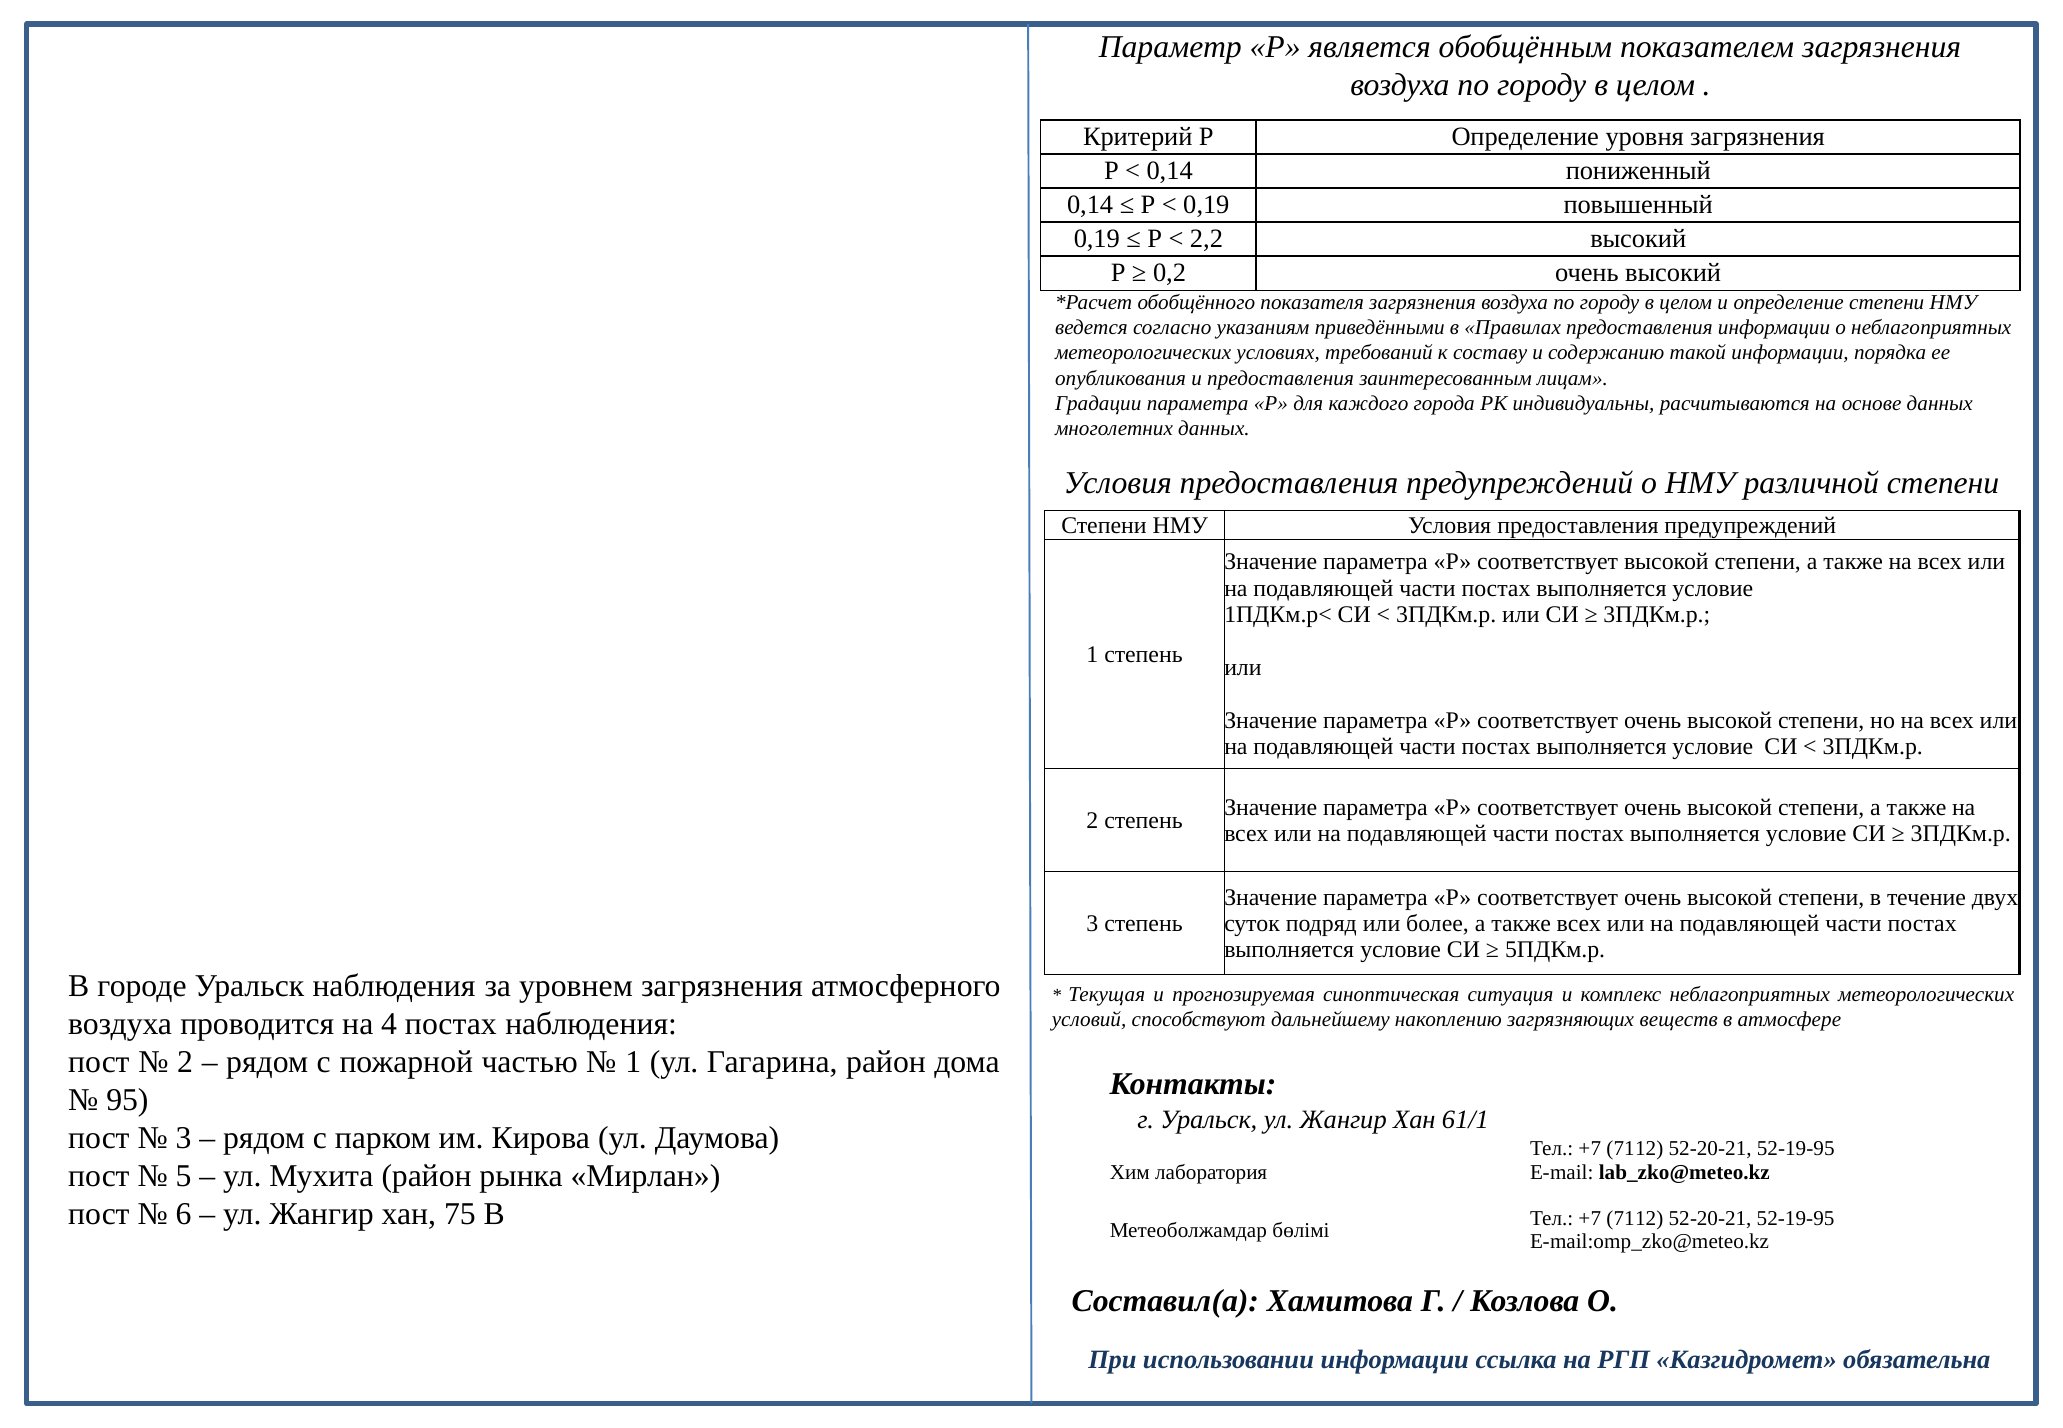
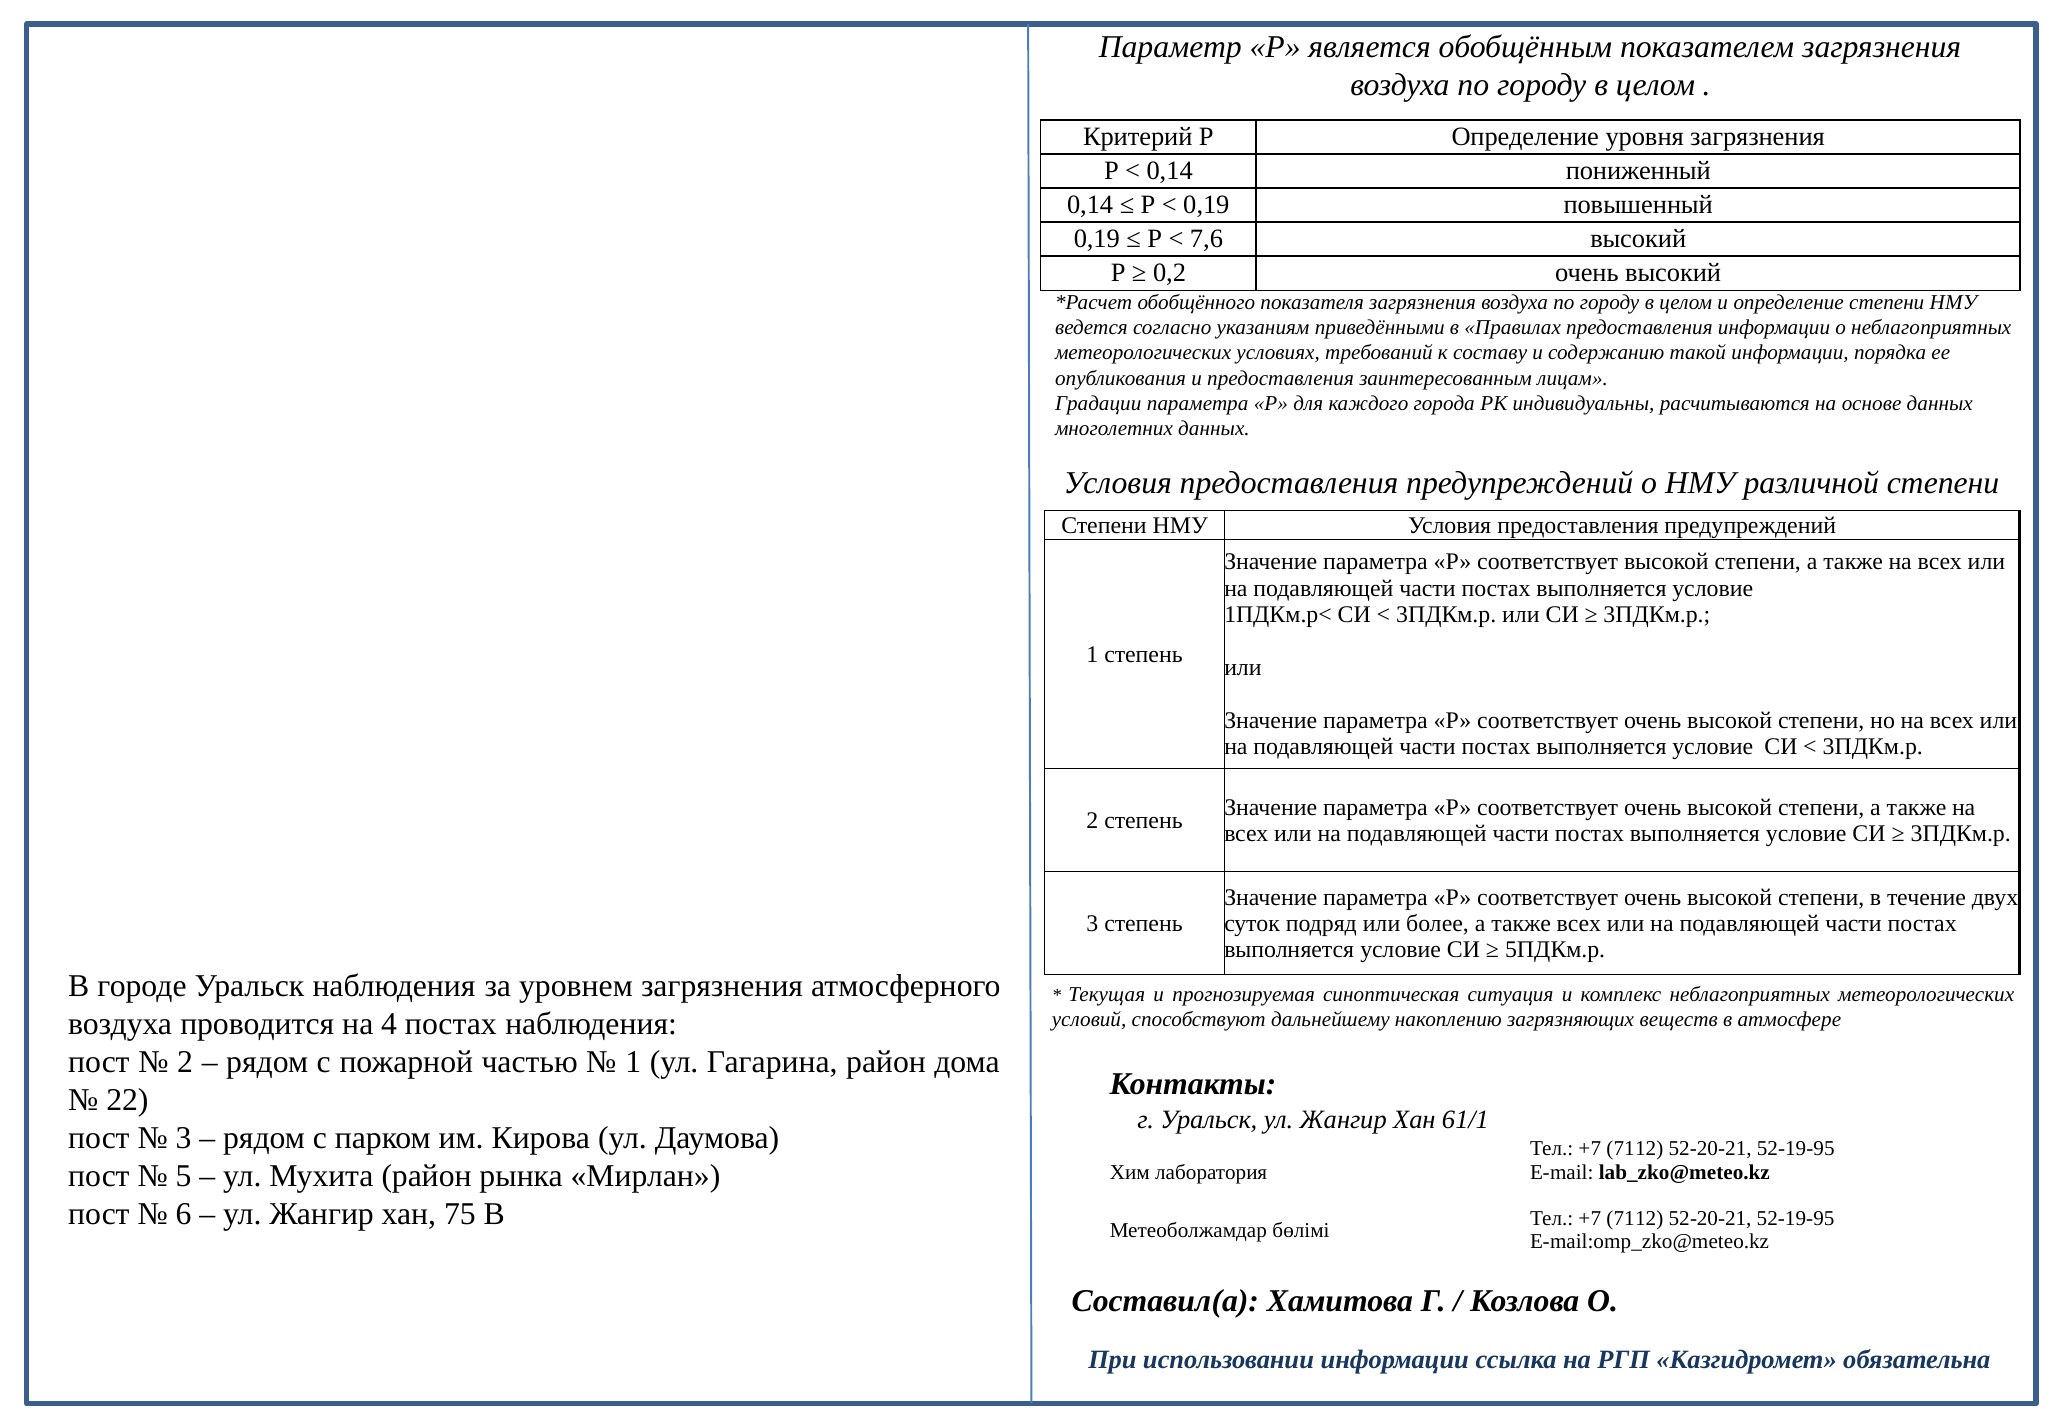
2,2: 2,2 -> 7,6
95: 95 -> 22
